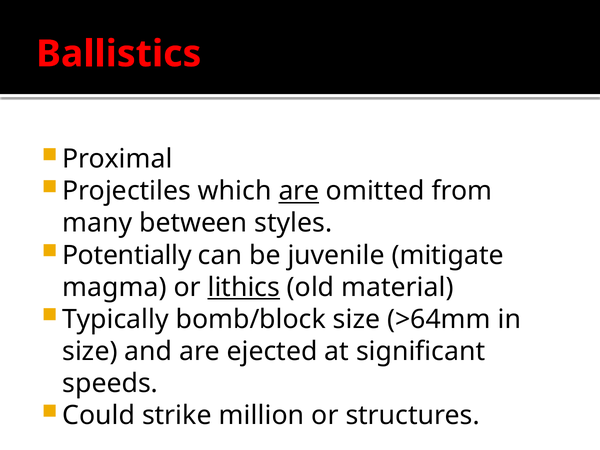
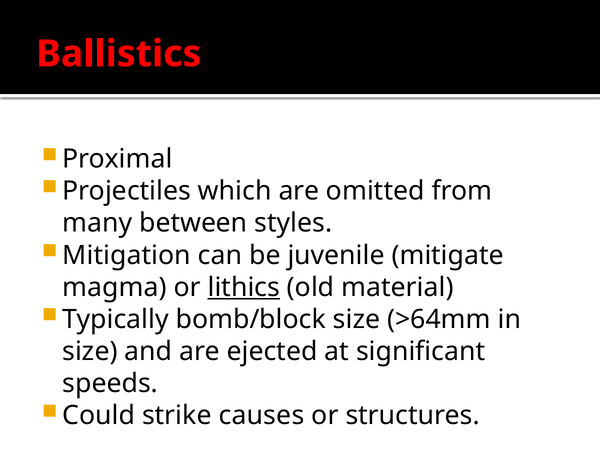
are at (299, 191) underline: present -> none
Potentially: Potentially -> Mitigation
million: million -> causes
